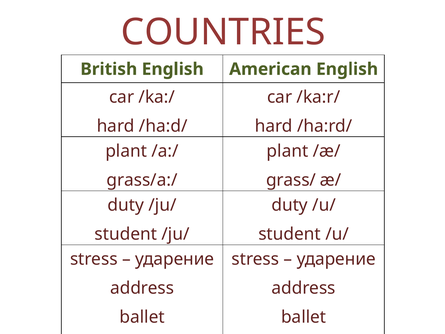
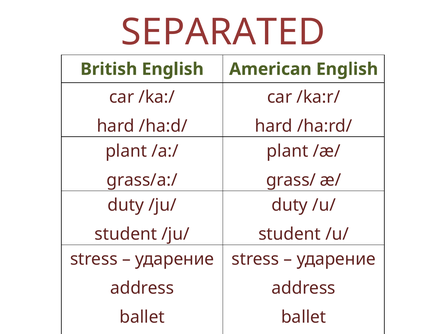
COUNTRIES: COUNTRIES -> SEPARATED
